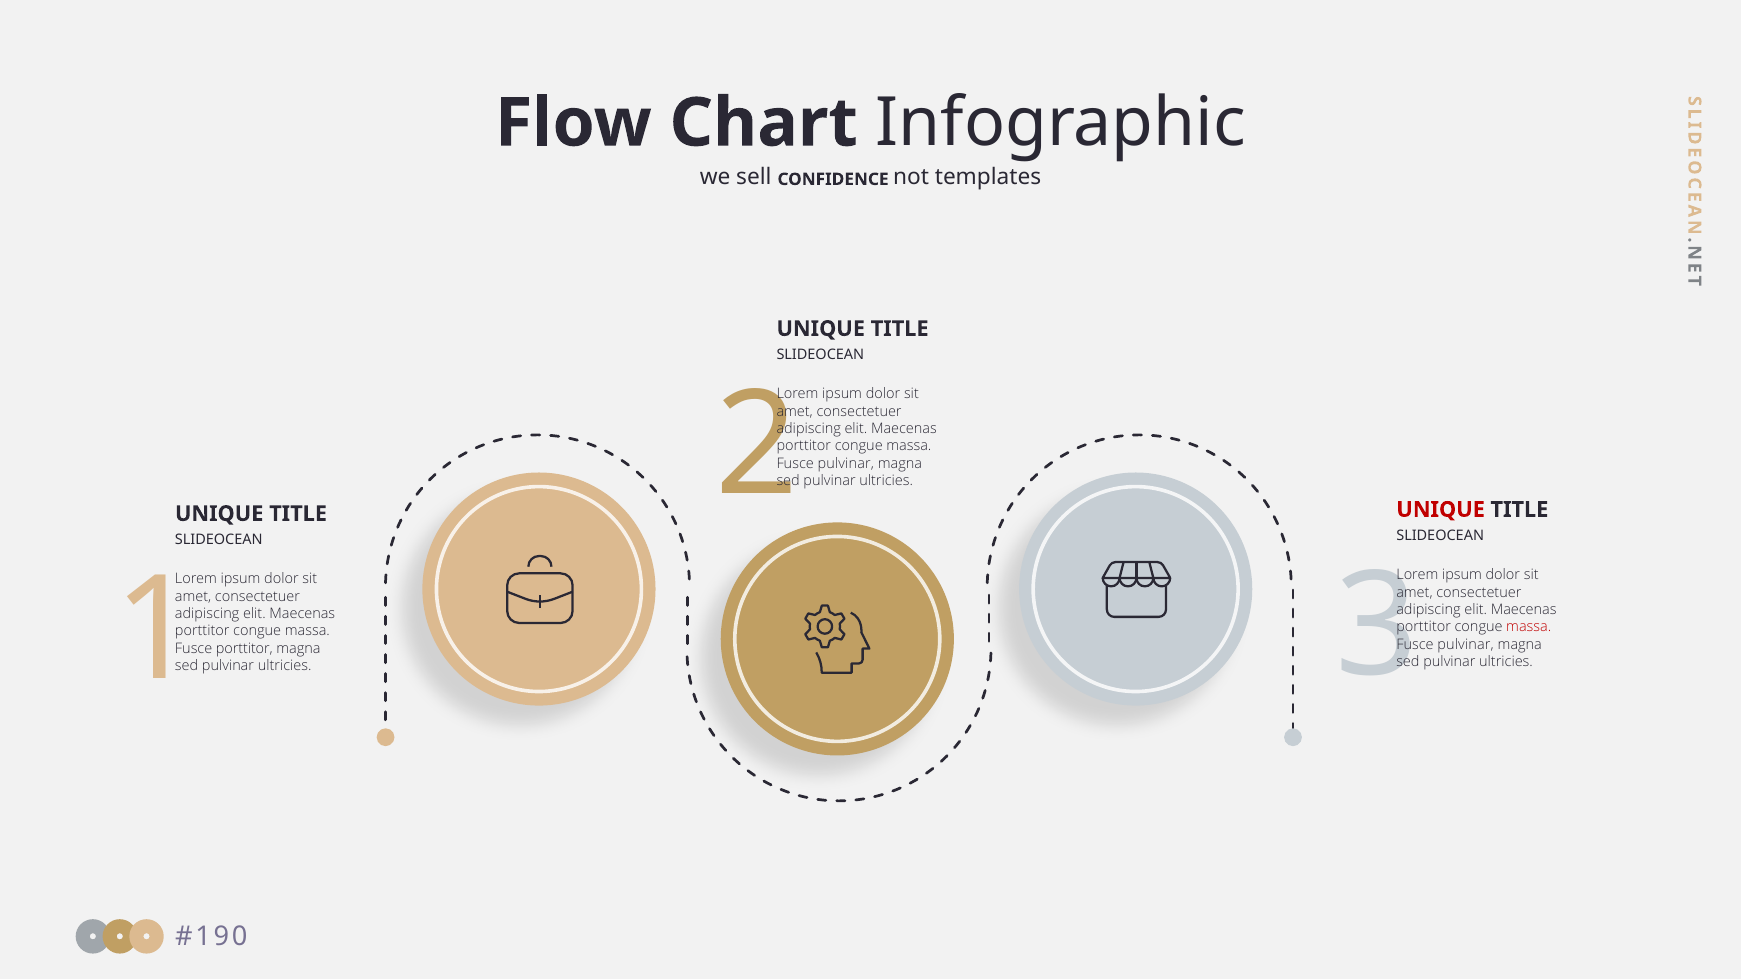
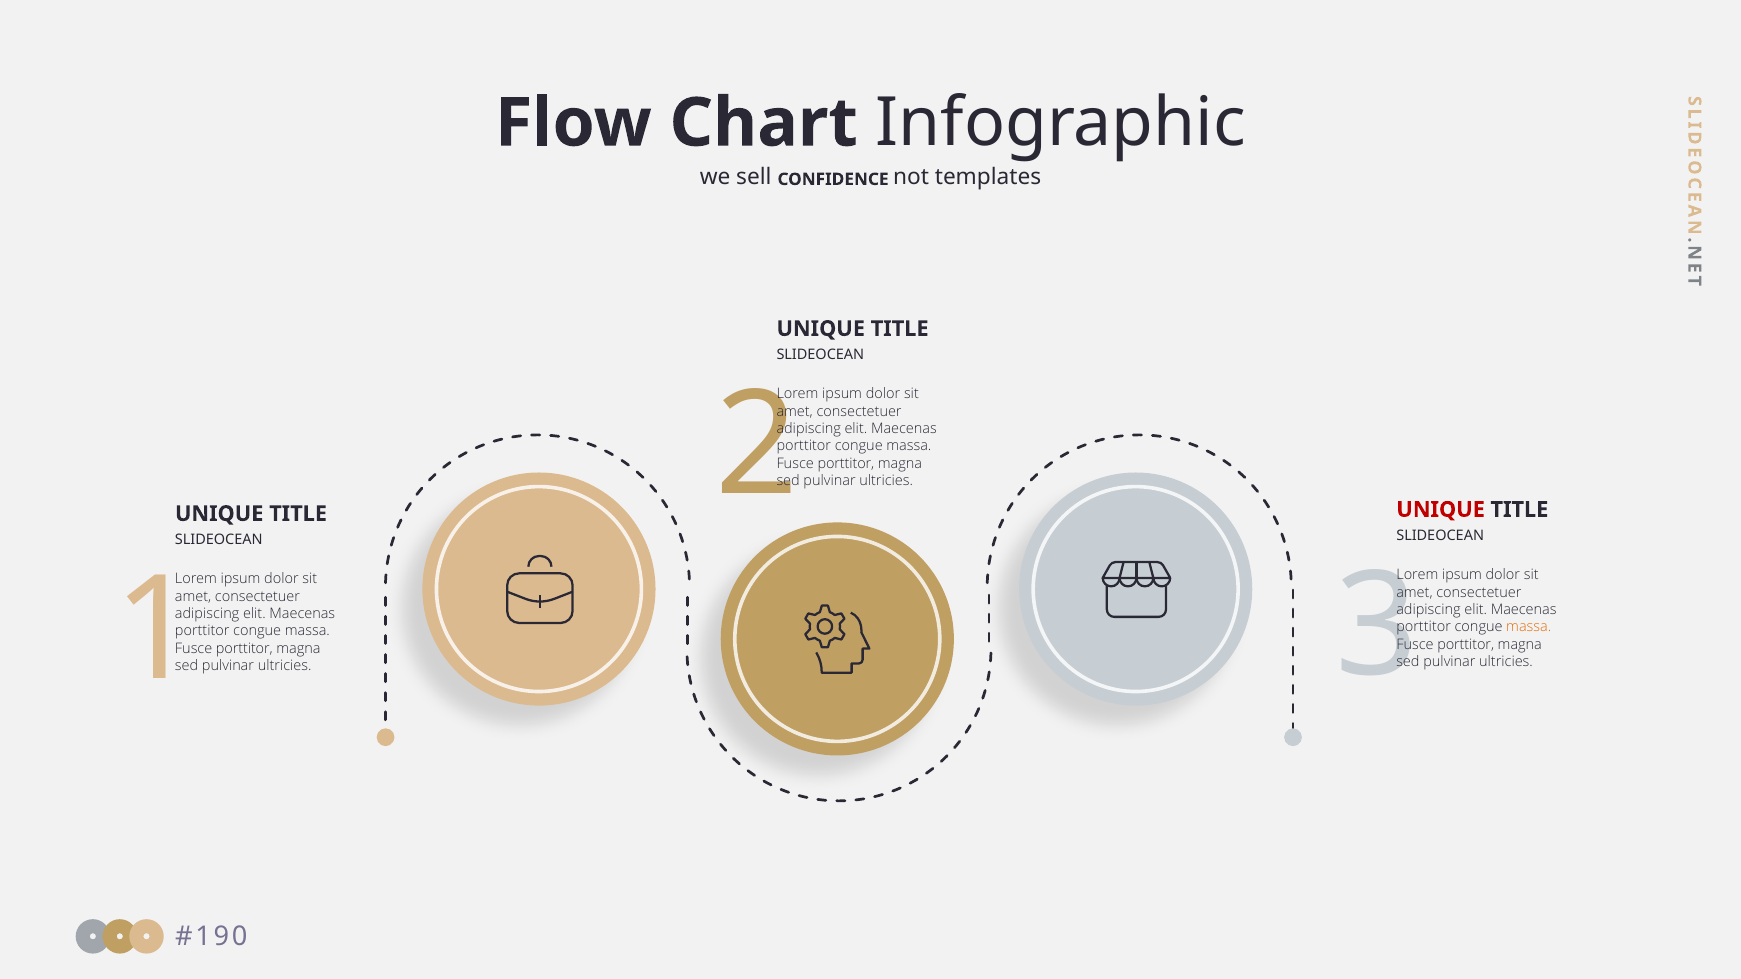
pulvinar at (846, 464): pulvinar -> porttitor
massa at (1529, 627) colour: red -> orange
pulvinar at (1466, 645): pulvinar -> porttitor
